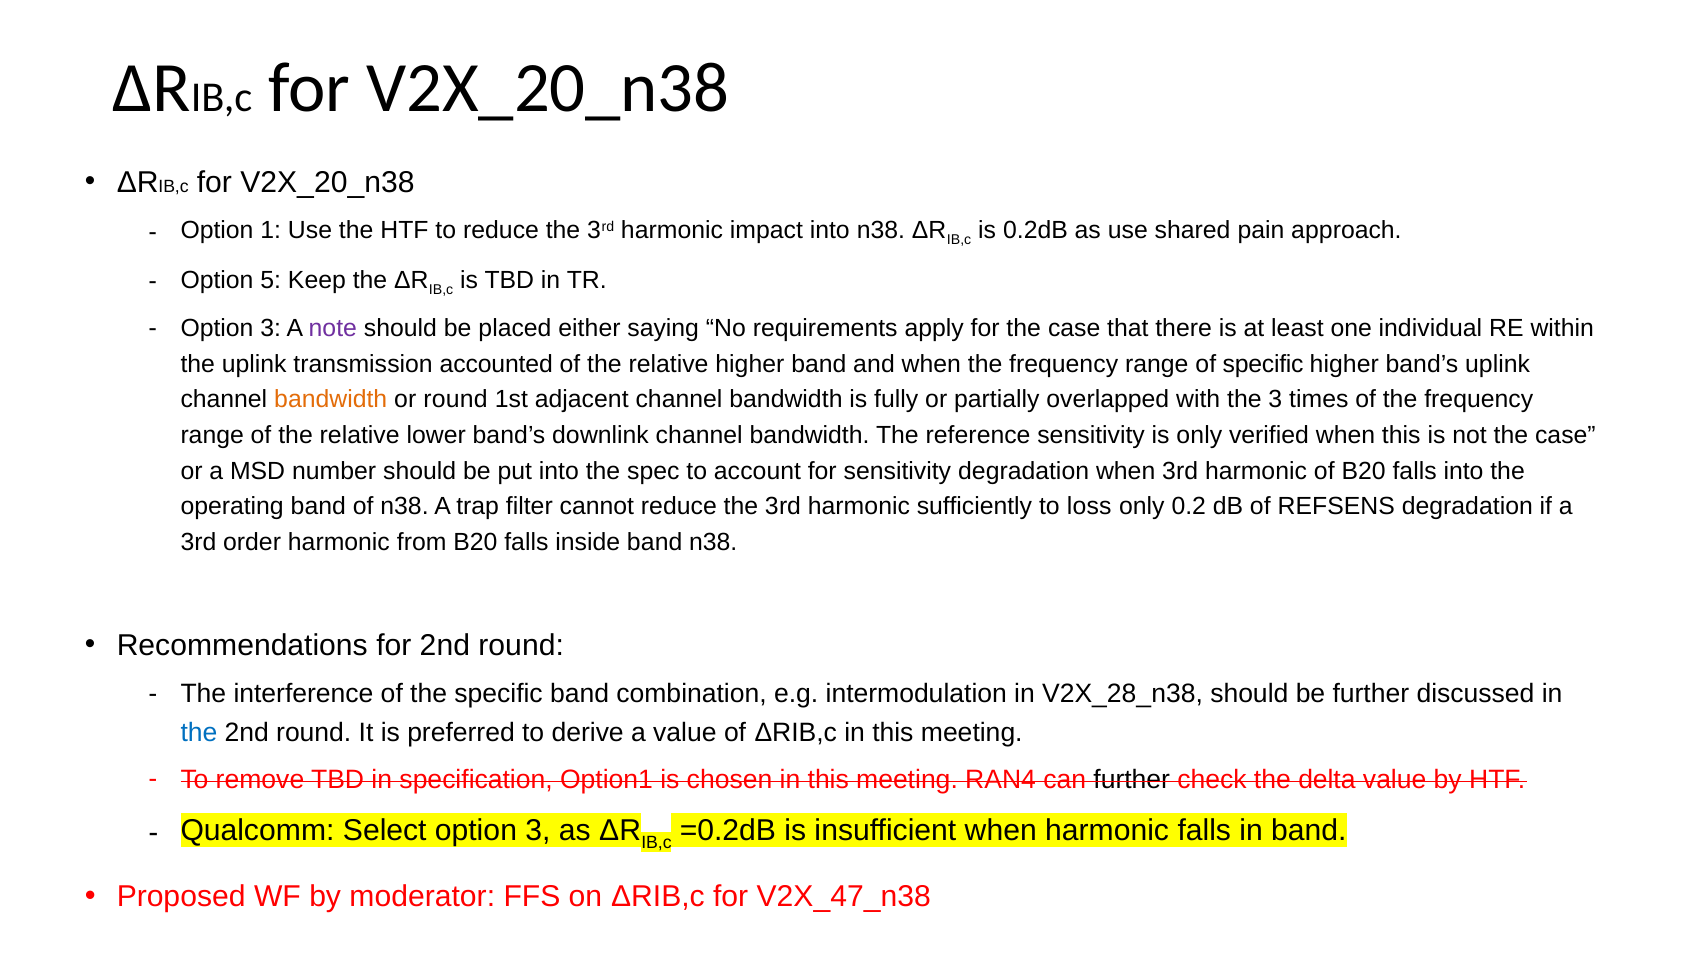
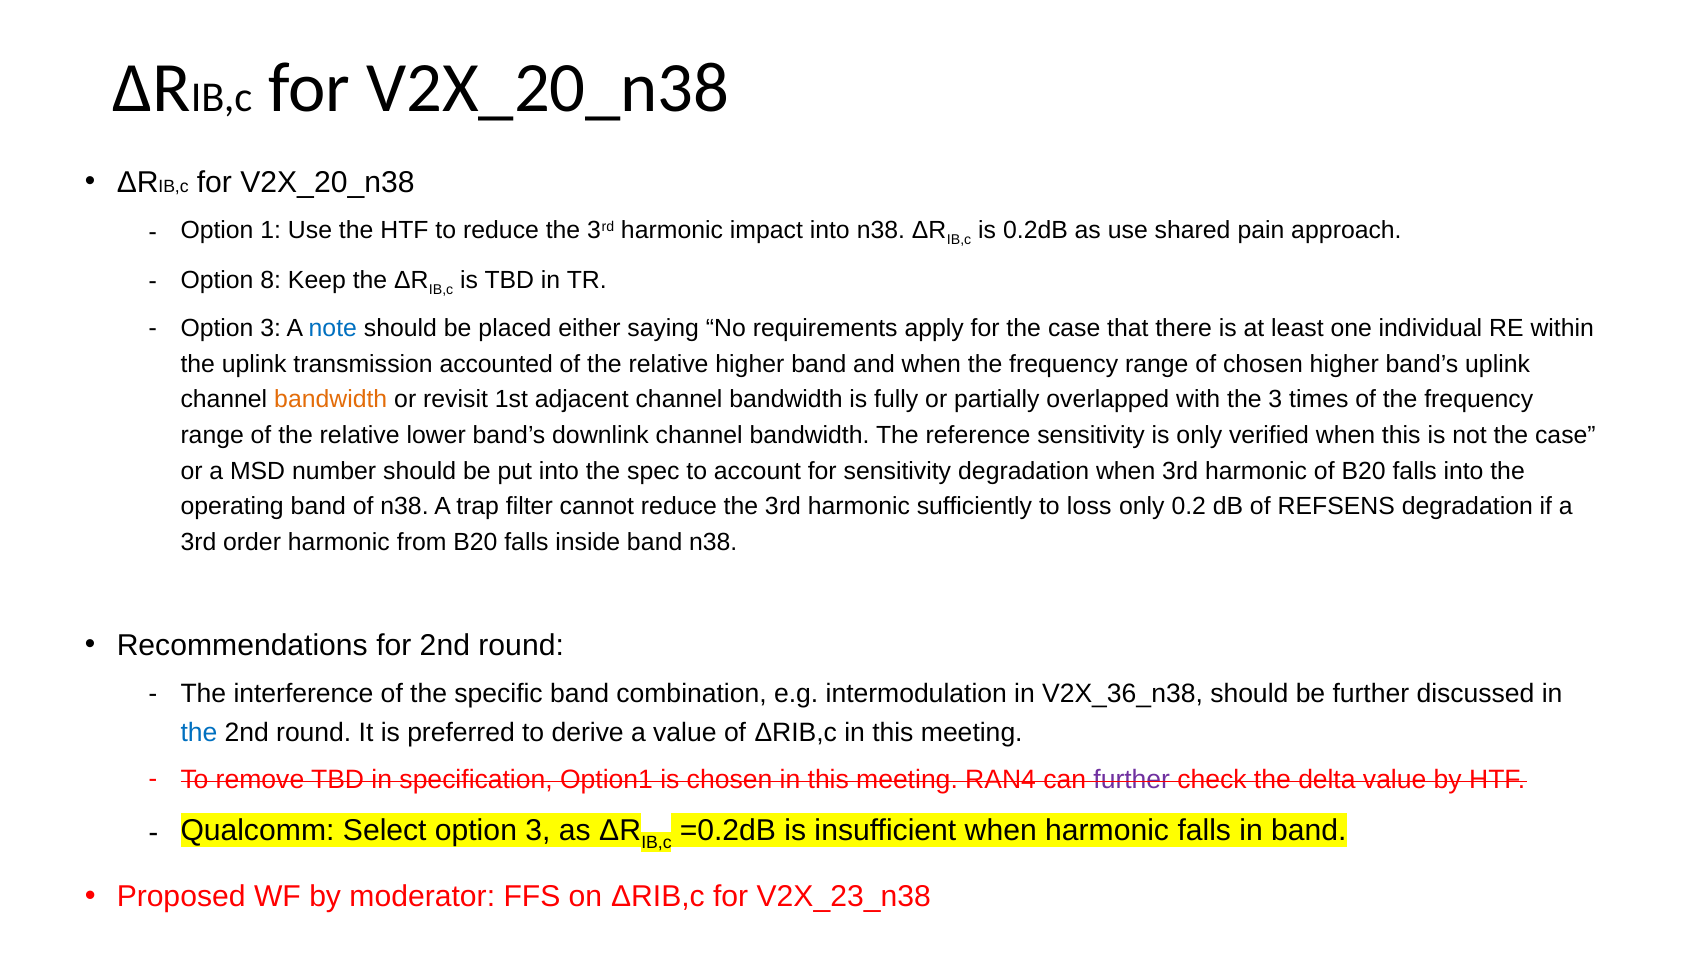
5: 5 -> 8
note colour: purple -> blue
of specific: specific -> chosen
or round: round -> revisit
V2X_28_n38: V2X_28_n38 -> V2X_36_n38
further at (1132, 779) colour: black -> purple
V2X_47_n38: V2X_47_n38 -> V2X_23_n38
